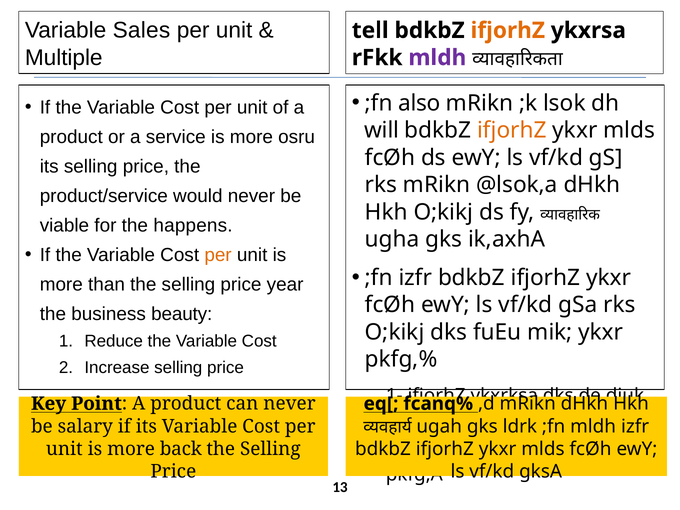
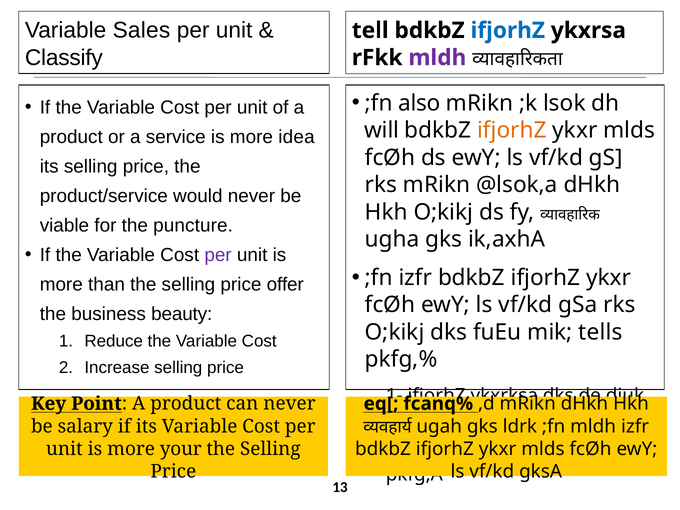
ifjorhZ at (508, 30) colour: orange -> blue
Multiple: Multiple -> Classify
osru: osru -> idea
happens: happens -> puncture
per at (218, 255) colour: orange -> purple
year: year -> offer
mik ykxr: ykxr -> tells
back: back -> your
